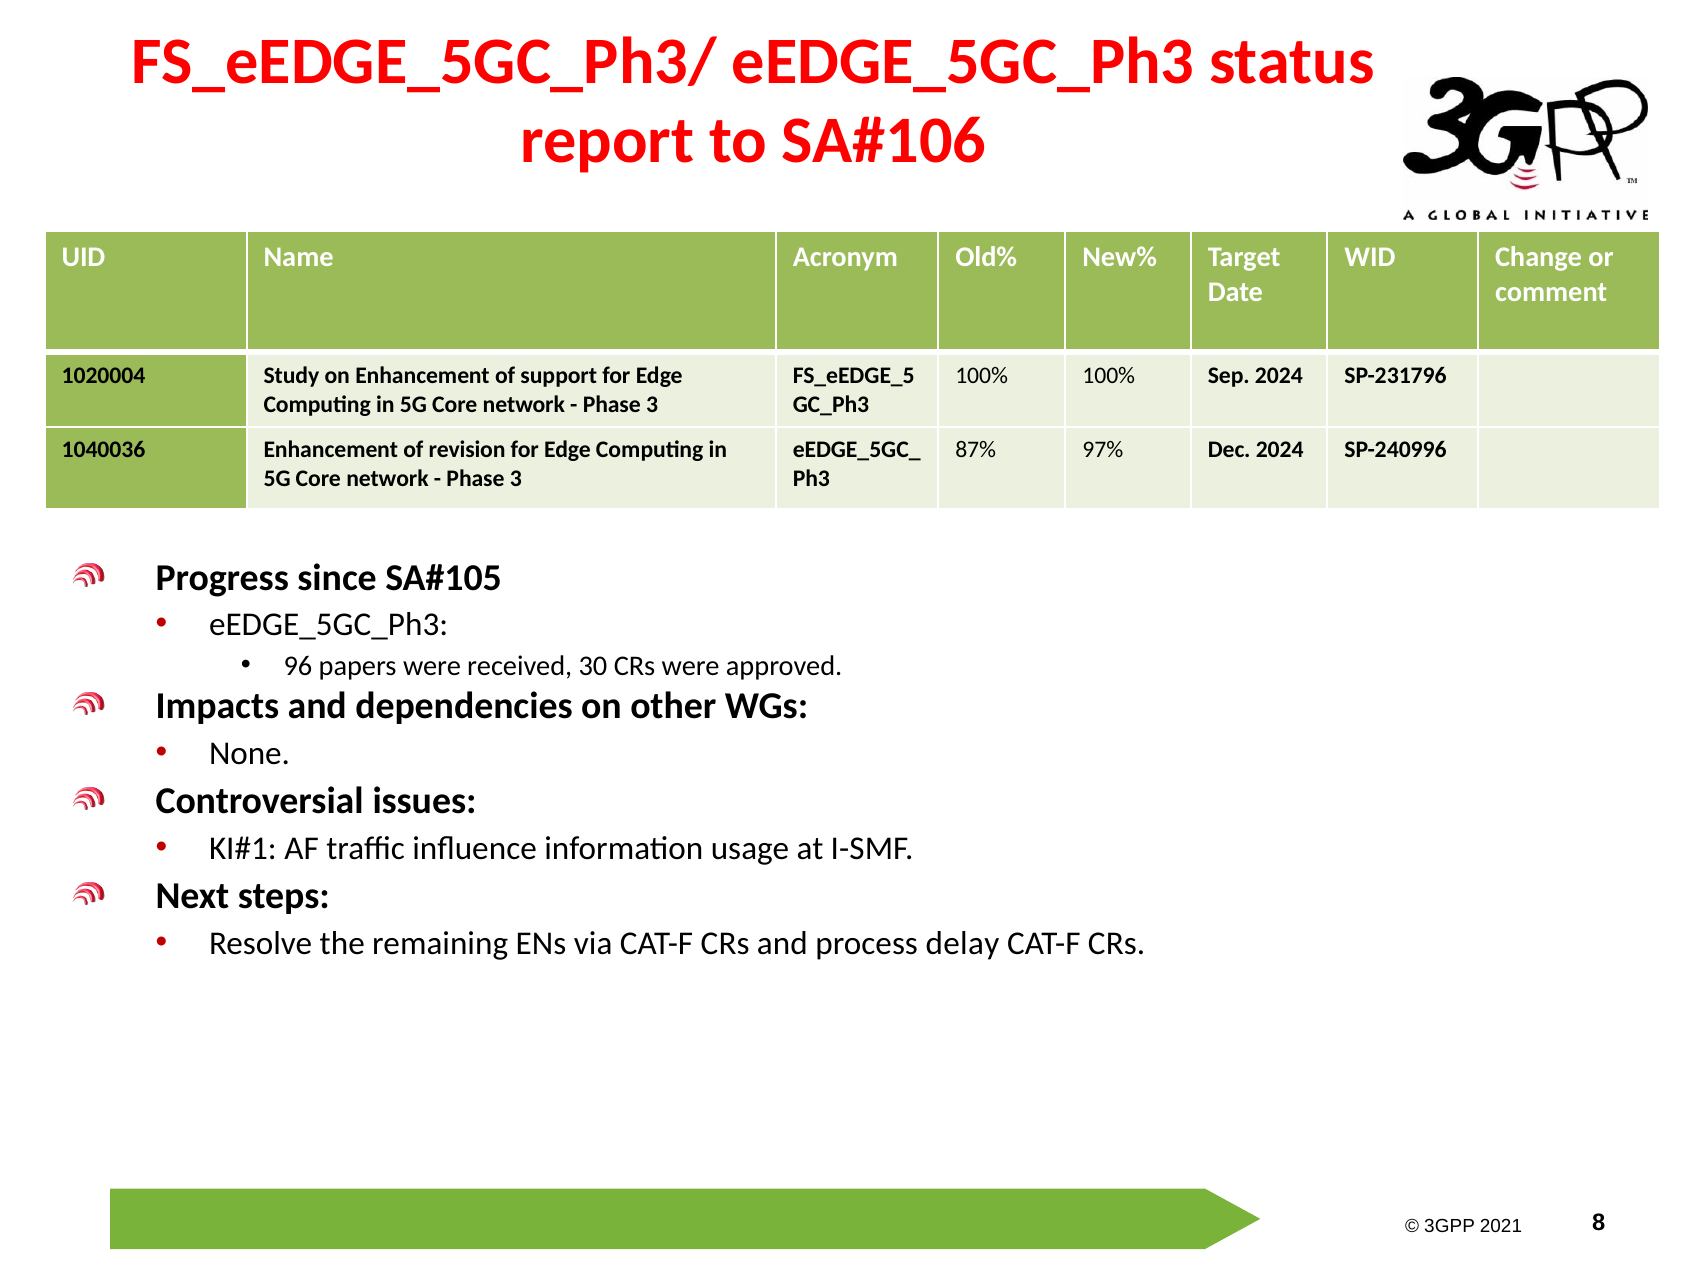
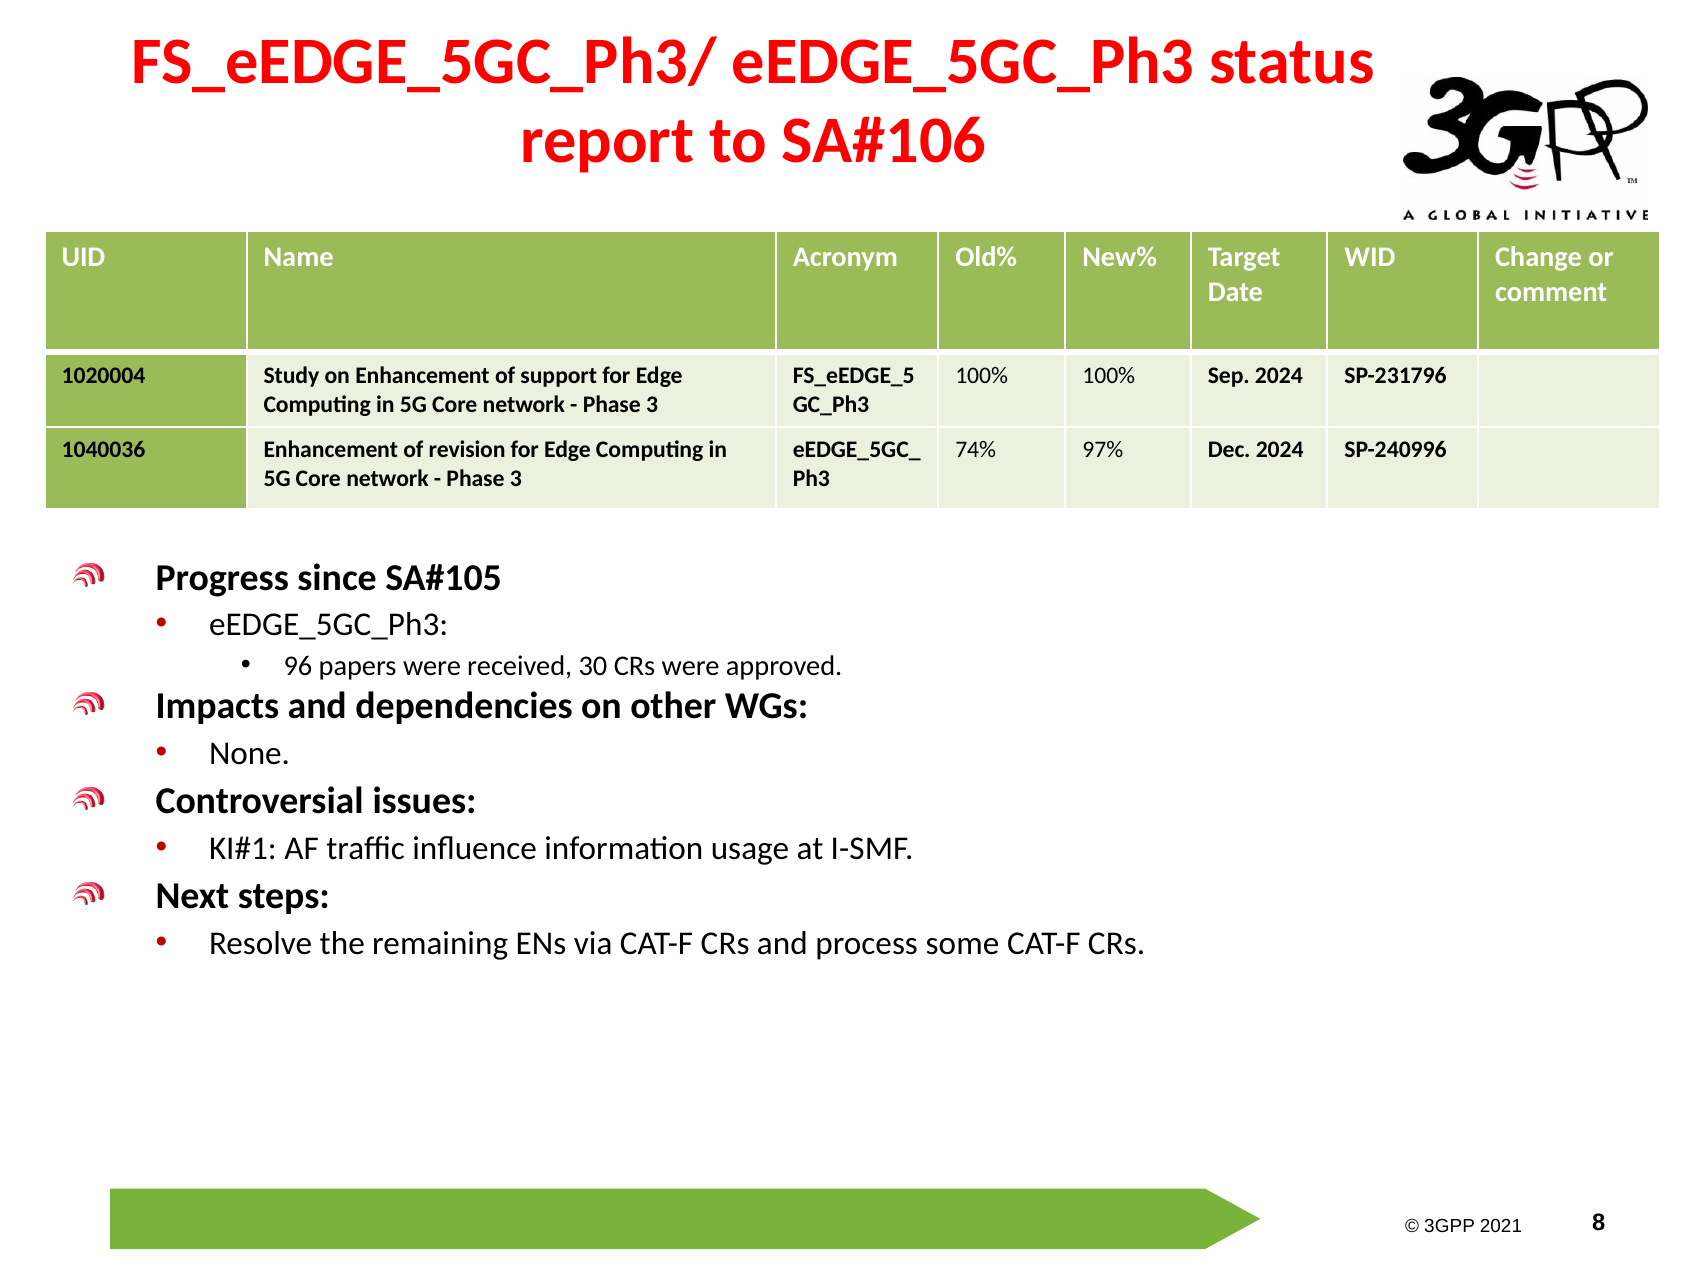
87%: 87% -> 74%
delay: delay -> some
